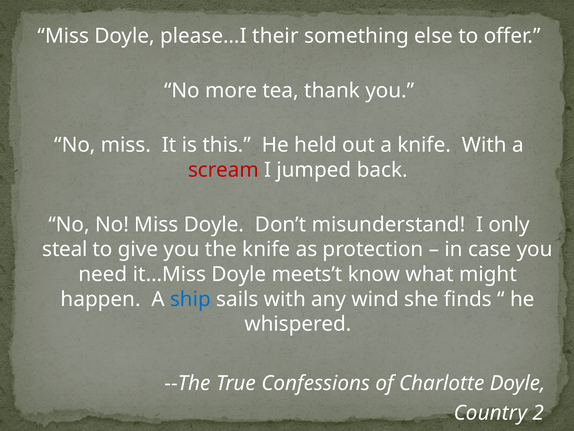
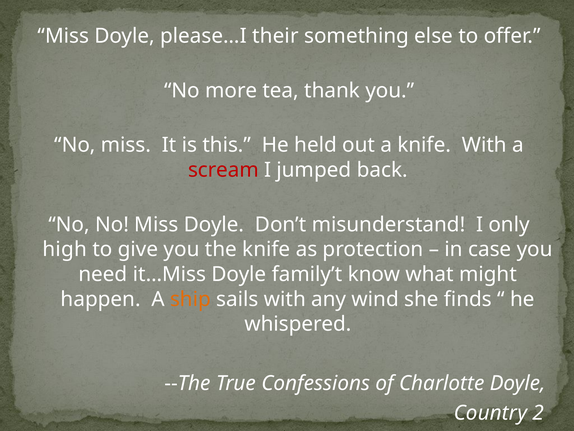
steal: steal -> high
meets’t: meets’t -> family’t
ship colour: blue -> orange
